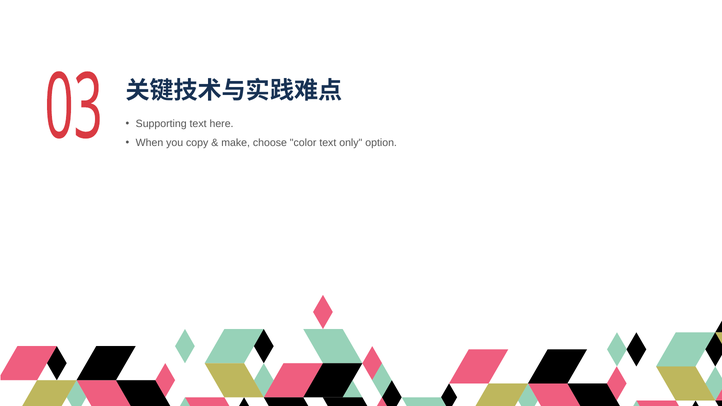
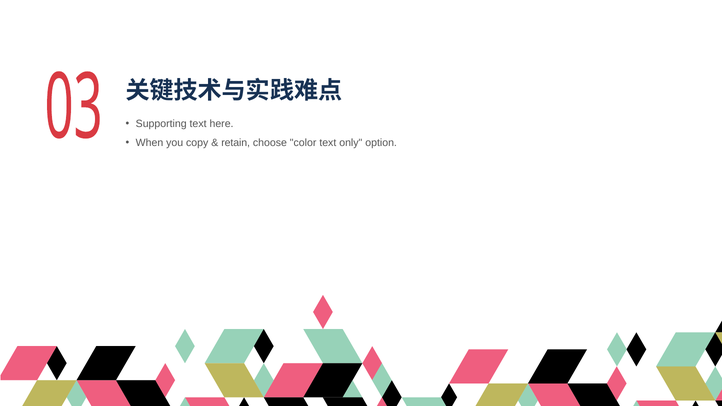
make: make -> retain
